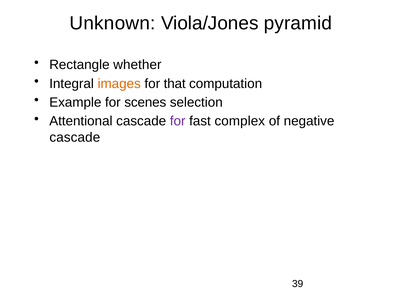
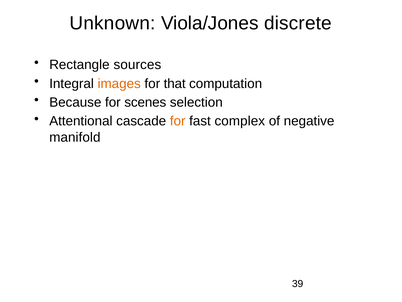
pyramid: pyramid -> discrete
whether: whether -> sources
Example: Example -> Because
for at (178, 121) colour: purple -> orange
cascade at (75, 137): cascade -> manifold
